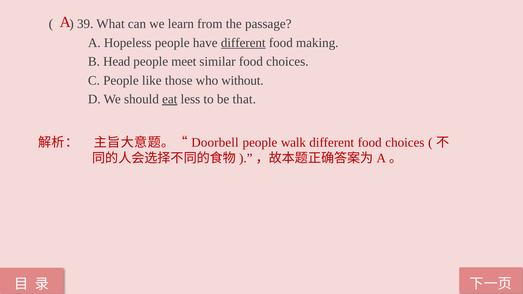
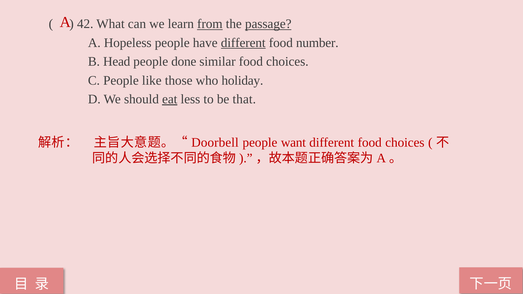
39: 39 -> 42
from underline: none -> present
passage underline: none -> present
making: making -> number
meet: meet -> done
without: without -> holiday
walk: walk -> want
